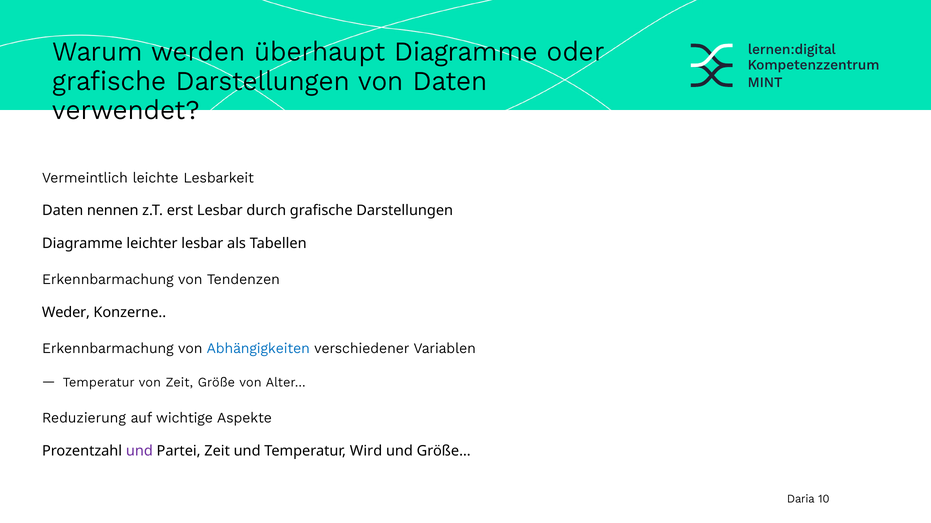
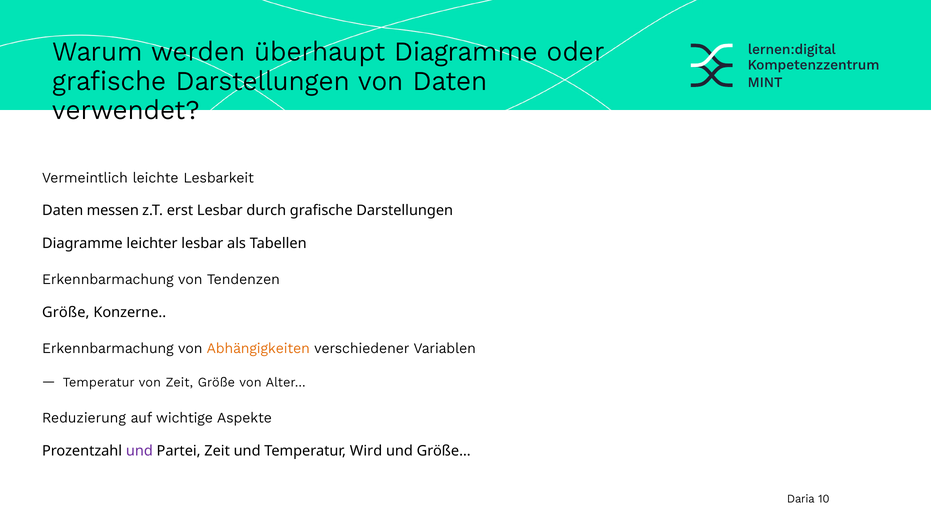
nennen: nennen -> messen
Weder at (66, 313): Weder -> Größe
Abhängigkeiten colour: blue -> orange
